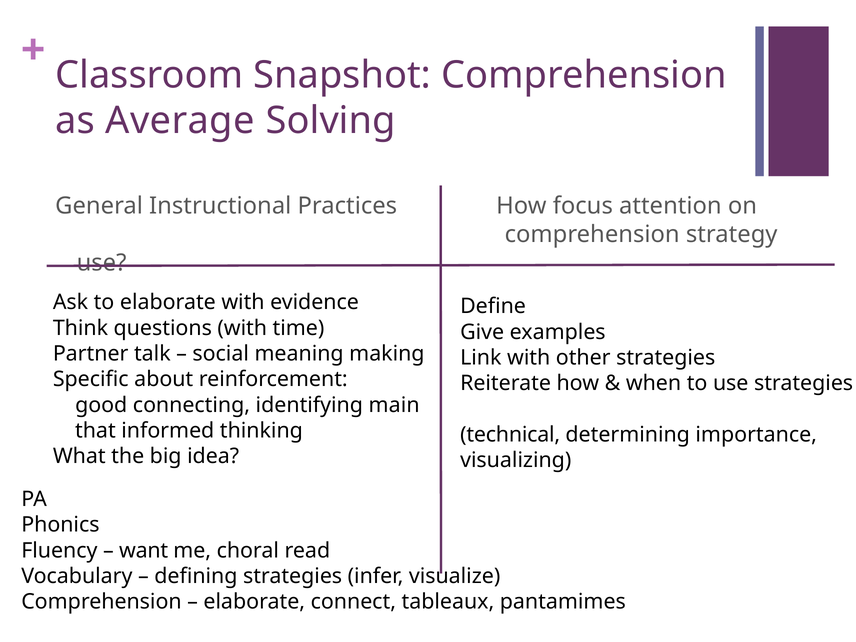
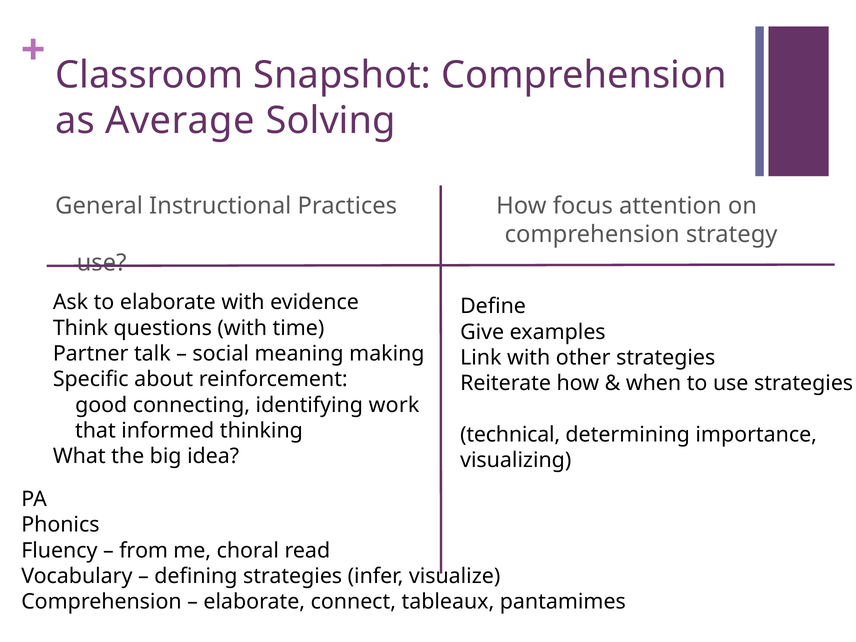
main: main -> work
want: want -> from
